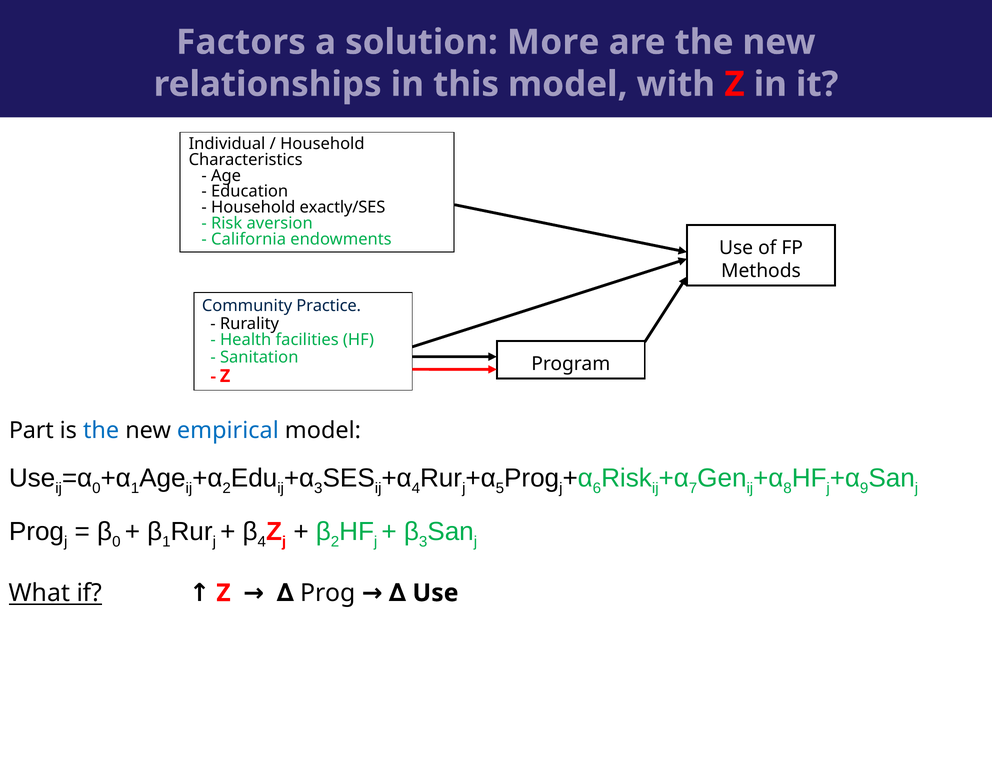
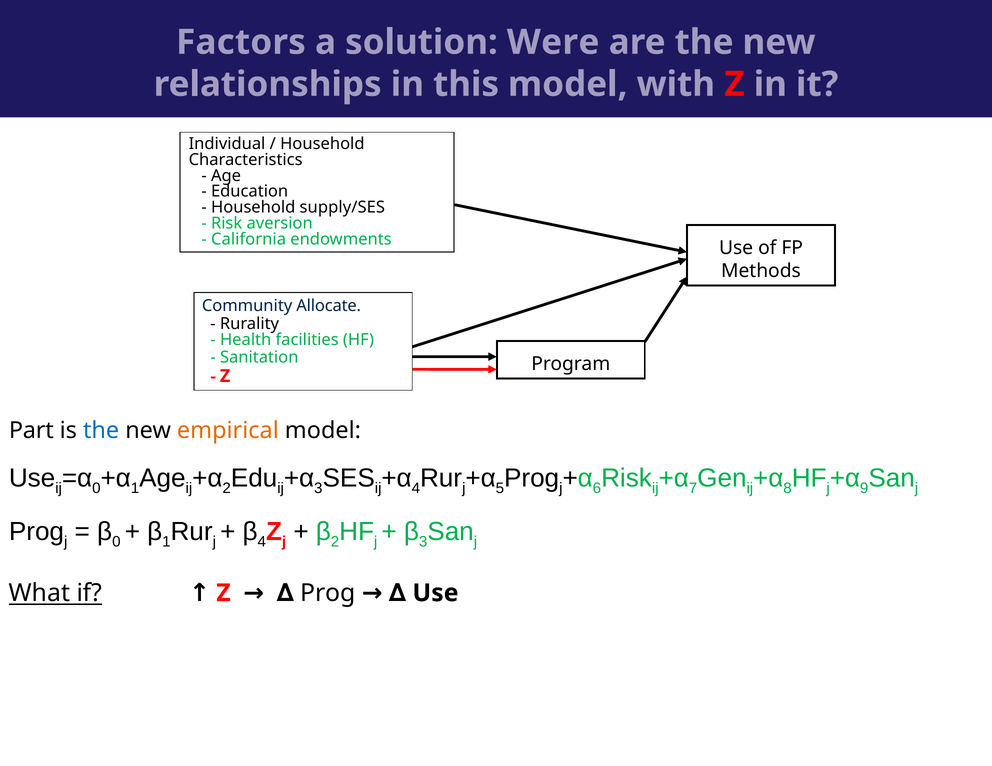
More: More -> Were
exactly/SES: exactly/SES -> supply/SES
Practice: Practice -> Allocate
empirical colour: blue -> orange
